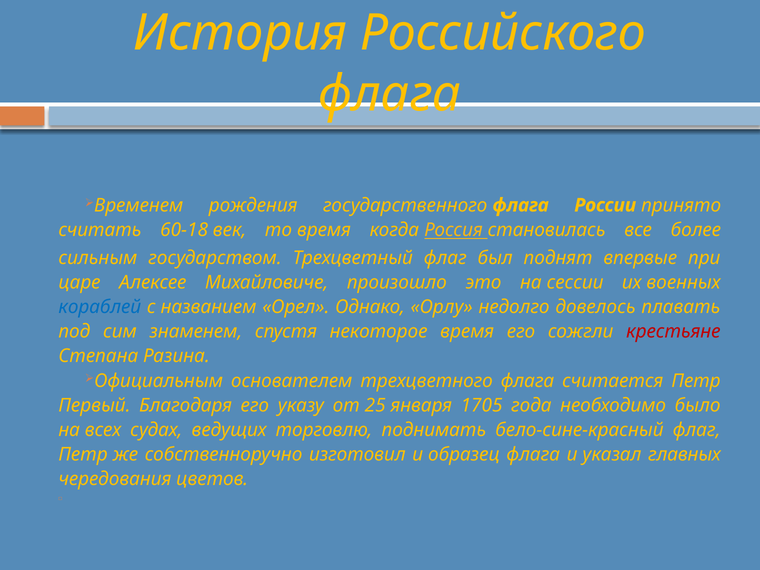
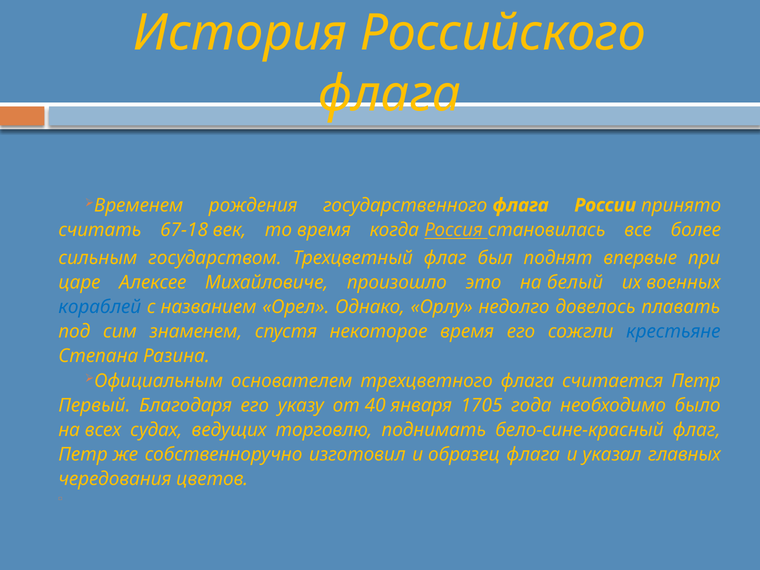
60-18: 60-18 -> 67-18
сессии: сессии -> белый
крестьяне colour: red -> blue
25: 25 -> 40
